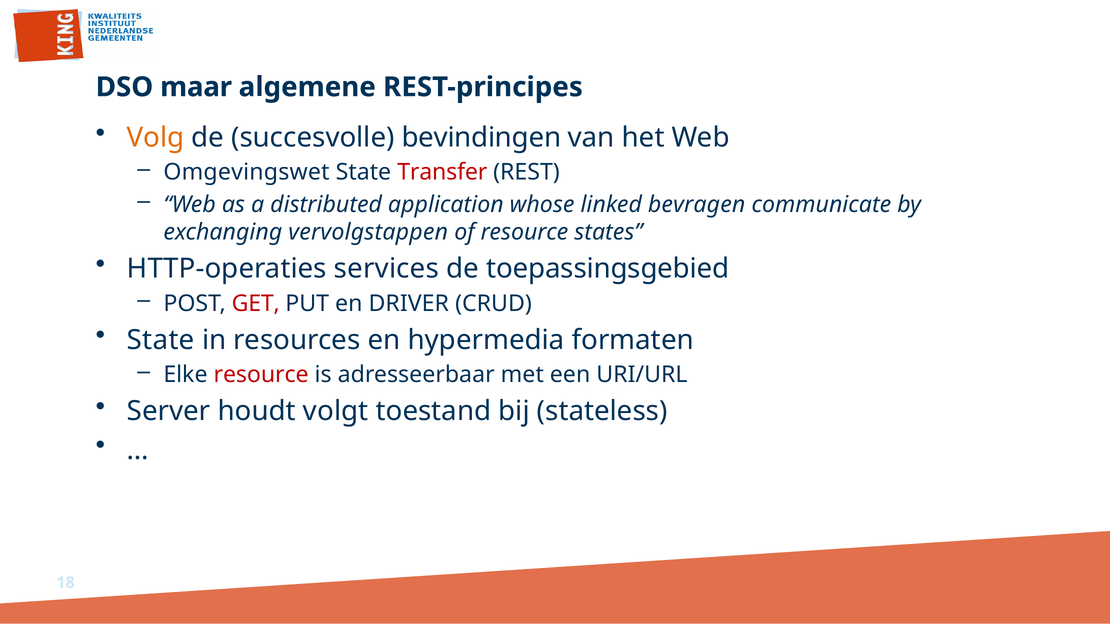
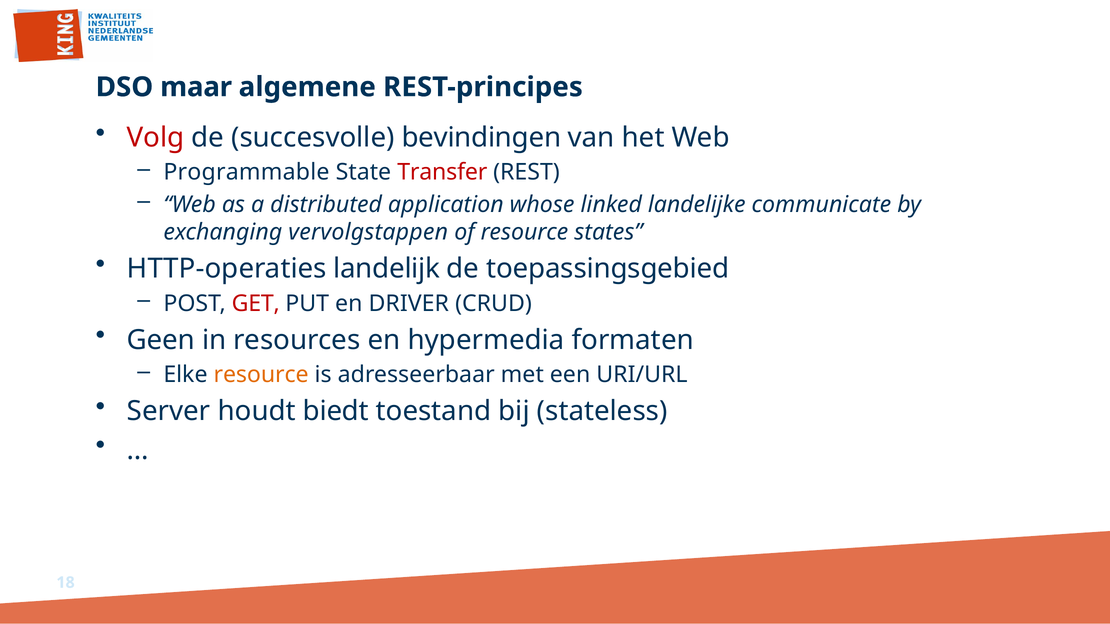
Volg colour: orange -> red
Omgevingswet: Omgevingswet -> Programmable
bevragen: bevragen -> landelijke
services: services -> landelijk
State at (161, 340): State -> Geen
resource at (261, 375) colour: red -> orange
volgt: volgt -> biedt
